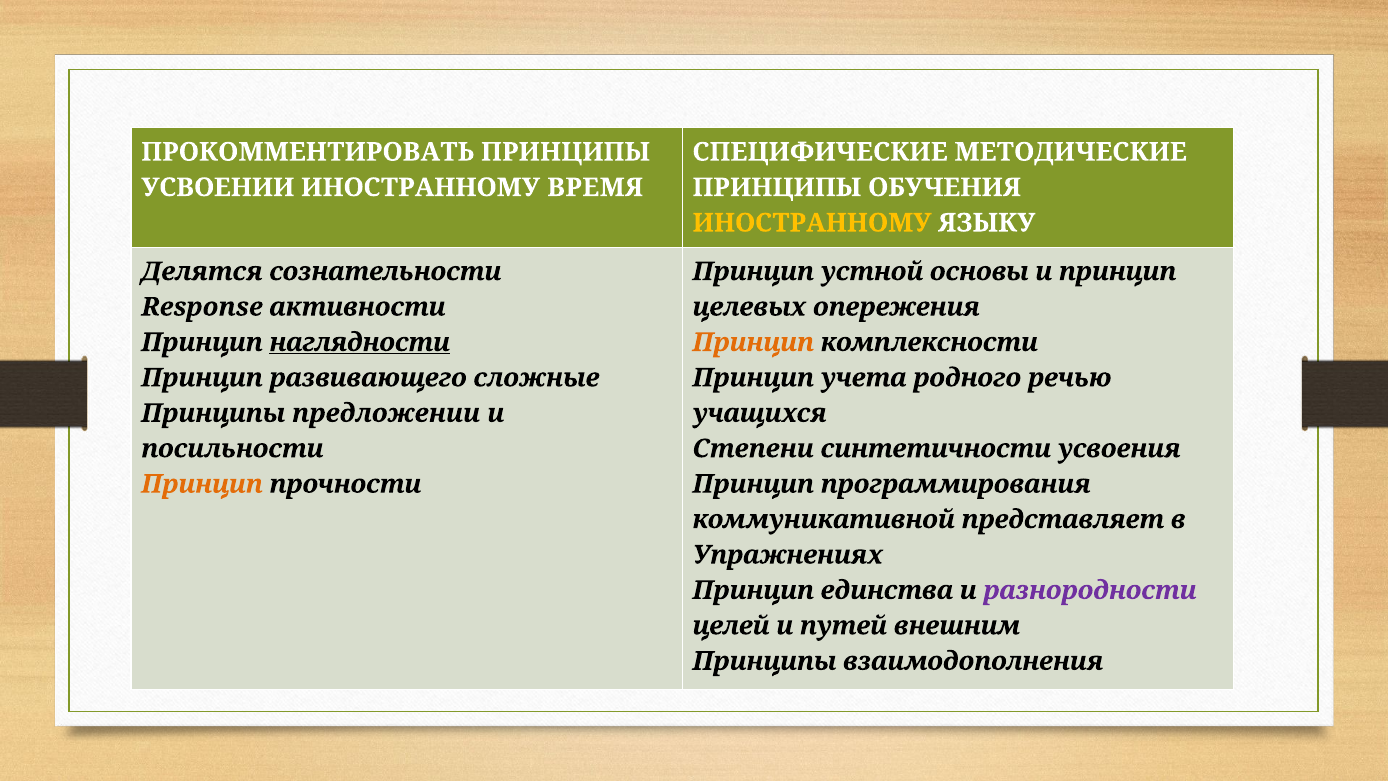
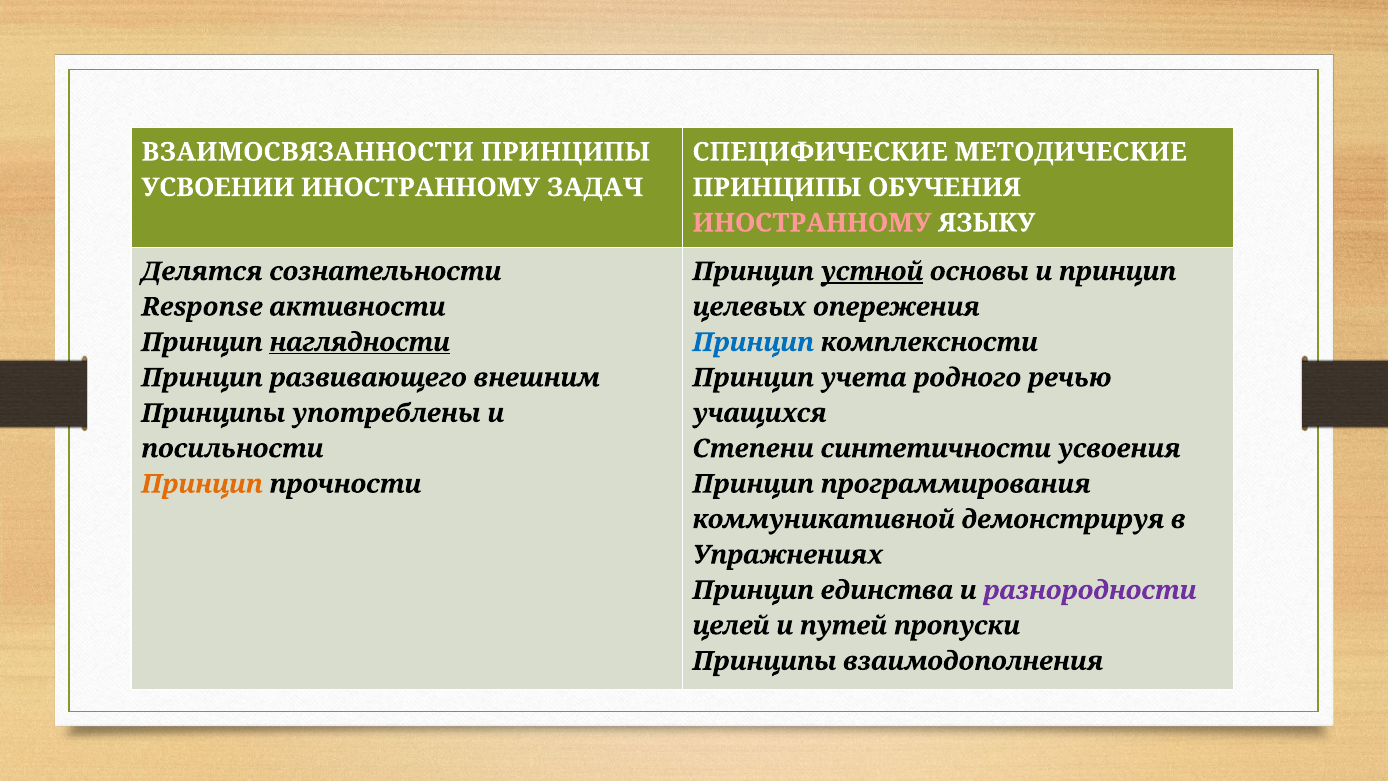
ПРОКOММЕНТИРОВАТЬ: ПРОКOММЕНТИРОВАТЬ -> ВЗАИМОСВЯЗАННОСТИ
ВРЕМЯ: ВРЕМЯ -> ЗАДАЧ
ИНОСТРАННОМУ at (812, 223) colour: yellow -> pink
устной underline: none -> present
Принцип at (753, 342) colour: orange -> blue
сложные: сложные -> внешним
предложении: предложении -> употреблены
представляет: представляет -> демонстрируя
внешним: внешним -> пропуски
